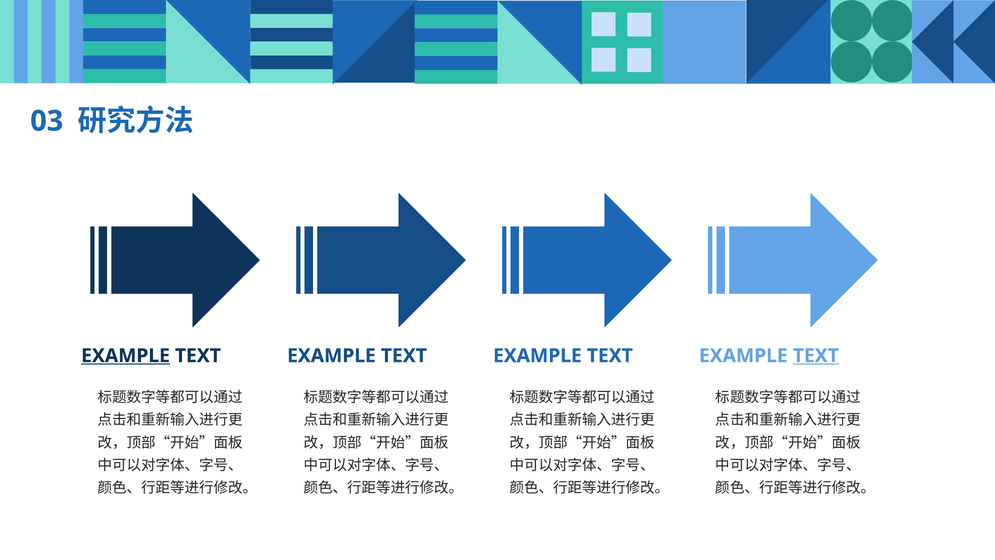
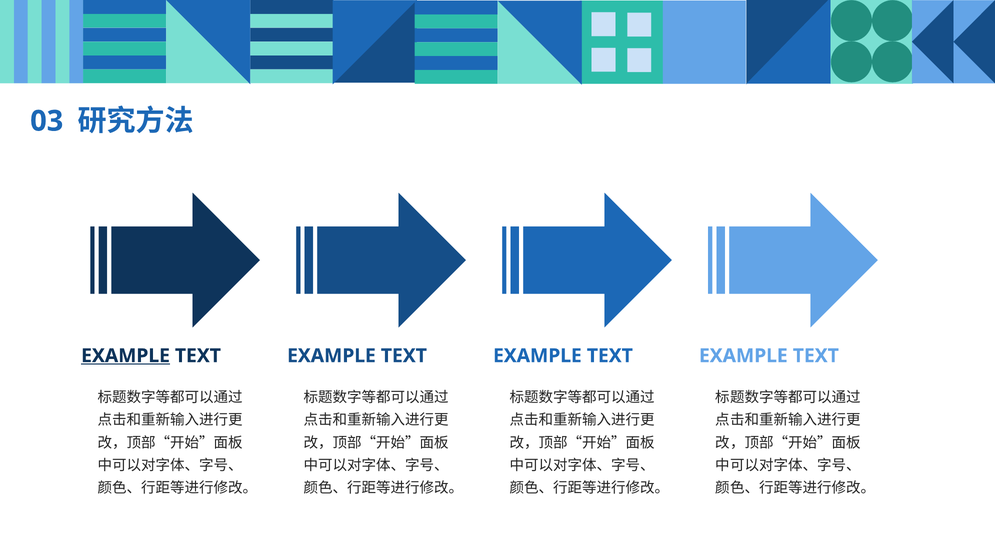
TEXT at (816, 356) underline: present -> none
